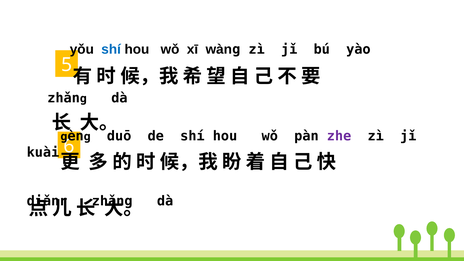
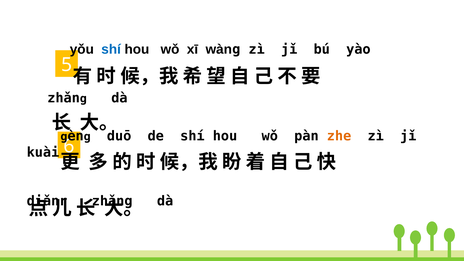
zhe colour: purple -> orange
